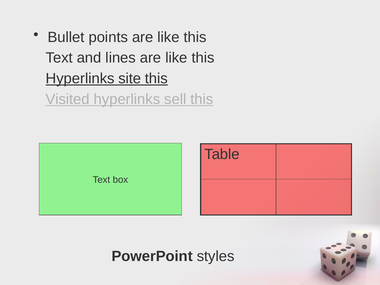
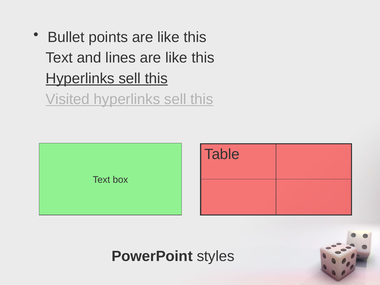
site at (130, 79): site -> sell
